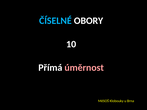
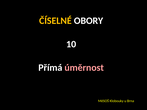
ČÍSELNÉ colour: light blue -> yellow
